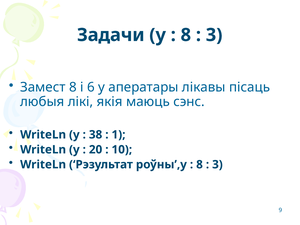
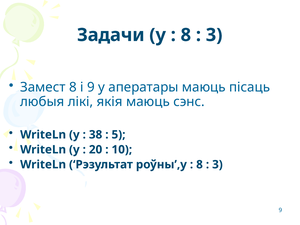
і 6: 6 -> 9
аператары лікавы: лікавы -> маюць
1: 1 -> 5
